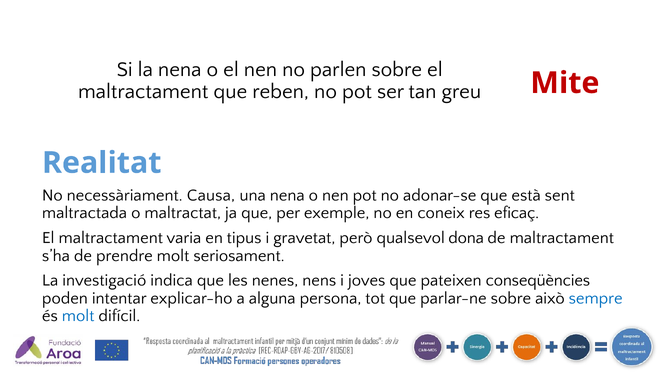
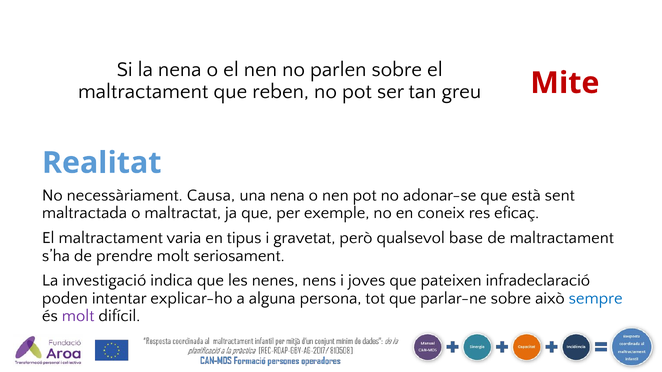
dona: dona -> base
conseqüències: conseqüències -> infradeclaració
molt at (78, 316) colour: blue -> purple
